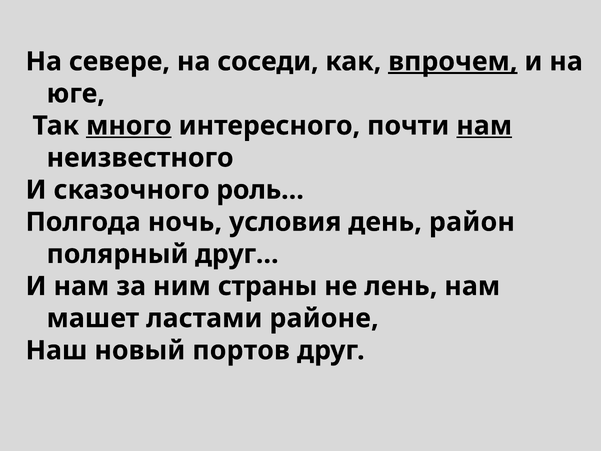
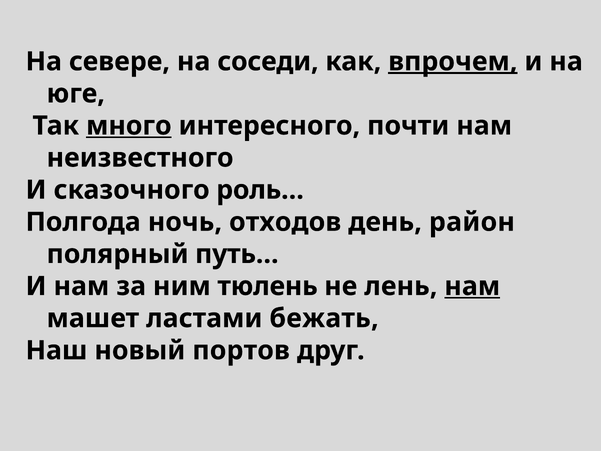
нам at (484, 126) underline: present -> none
условия: условия -> отходов
друг…: друг… -> путь…
страны: страны -> тюлень
нам at (472, 286) underline: none -> present
районе: районе -> бежать
